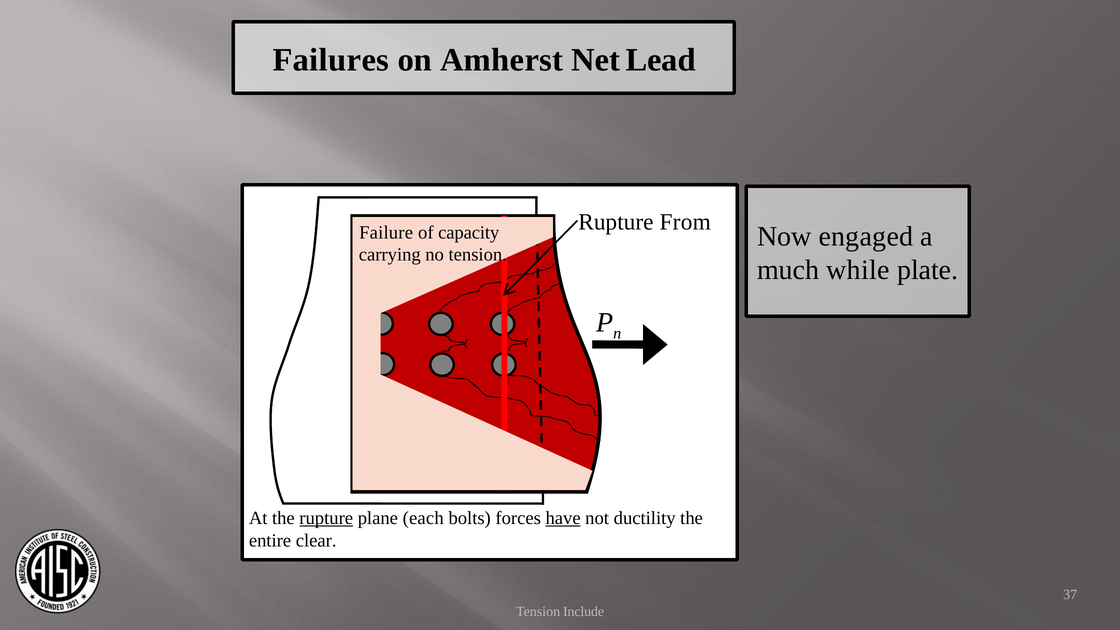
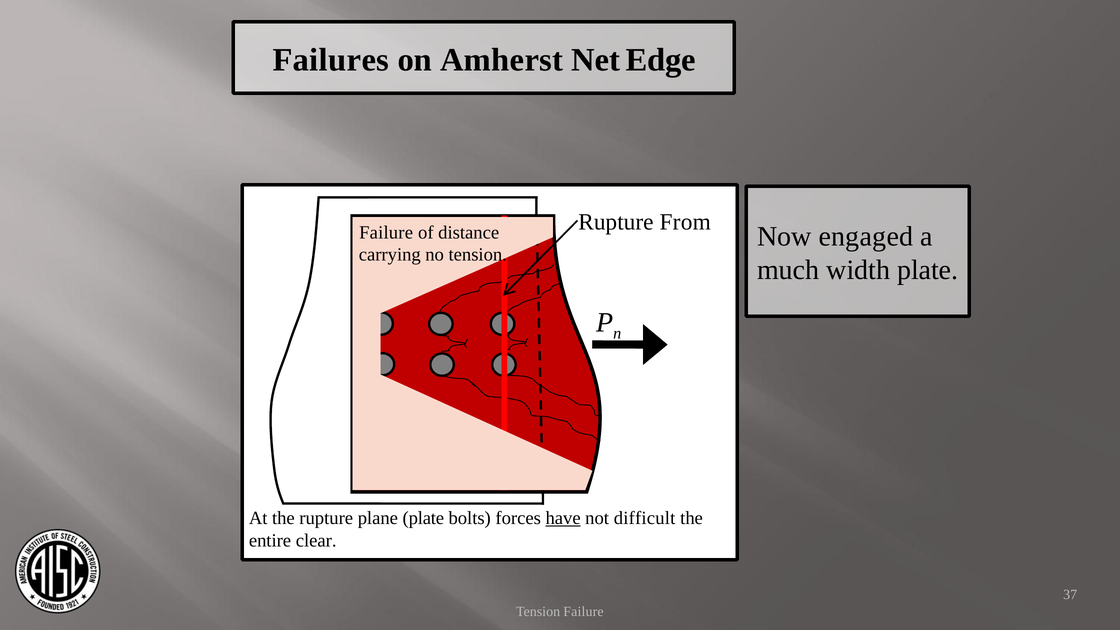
Lead: Lead -> Edge
capacity: capacity -> distance
while: while -> width
rupture at (326, 518) underline: present -> none
plane each: each -> plate
ductility: ductility -> difficult
Tension Include: Include -> Failure
